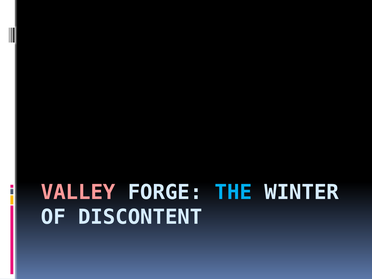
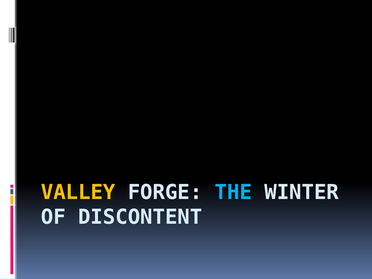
VALLEY colour: pink -> yellow
